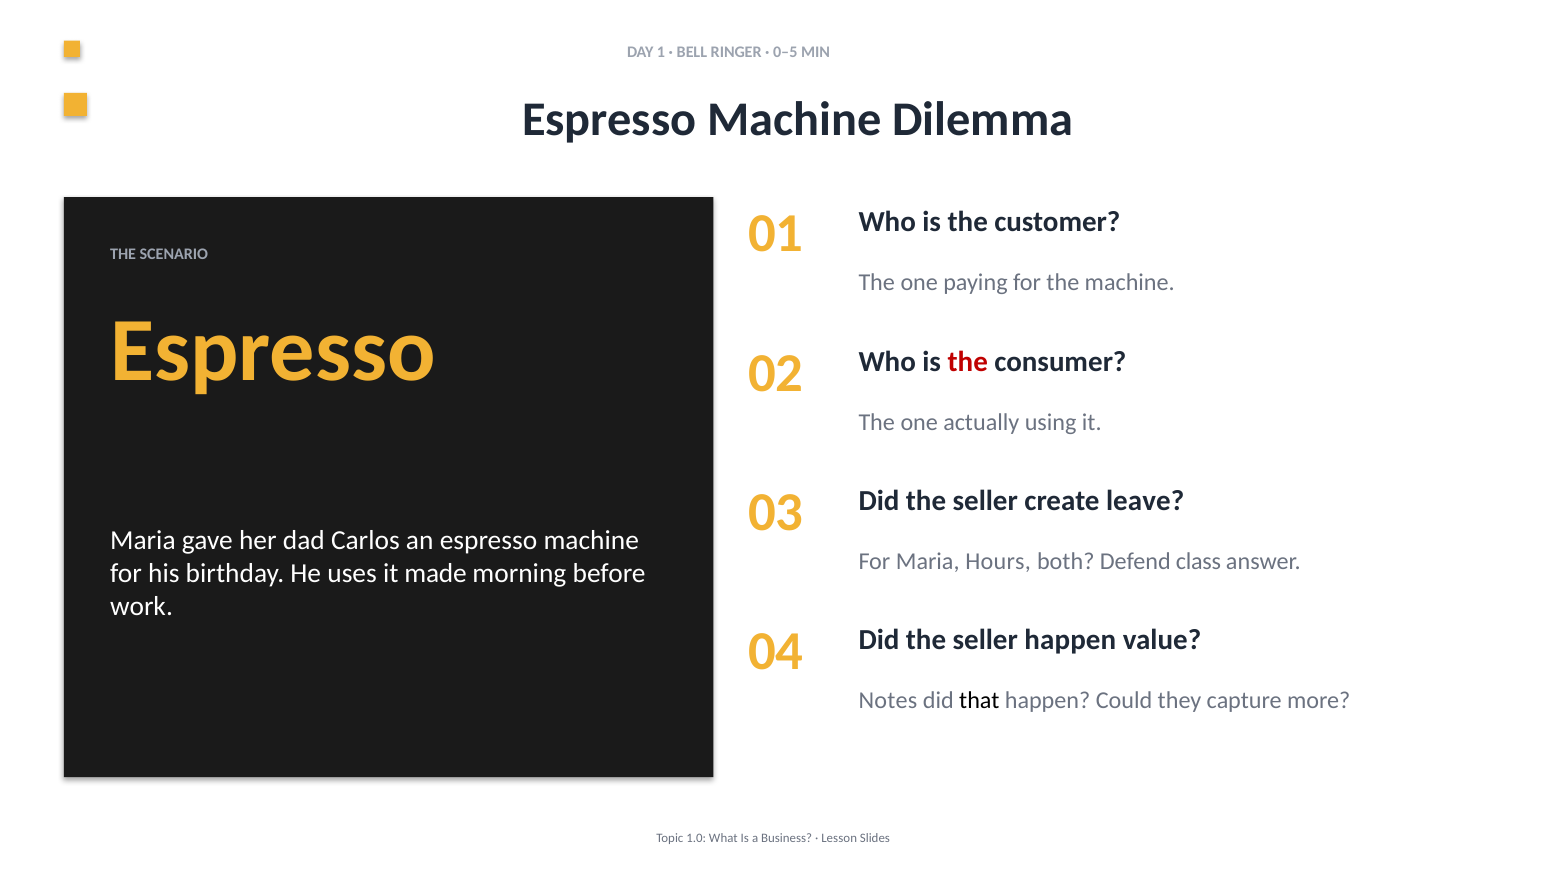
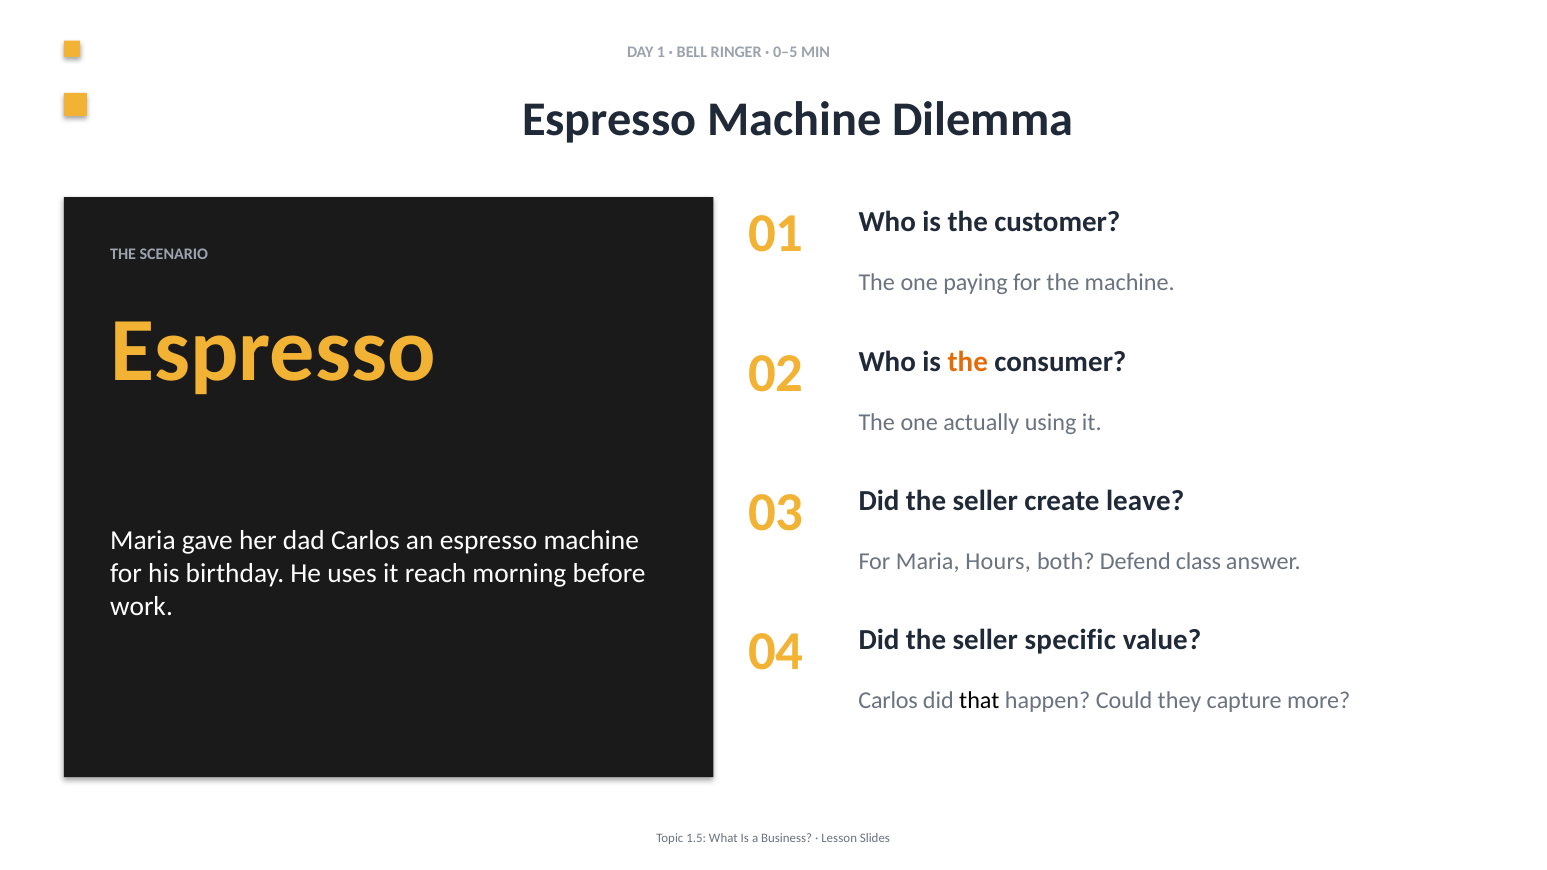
the at (968, 362) colour: red -> orange
made: made -> reach
seller happen: happen -> specific
Notes at (888, 701): Notes -> Carlos
1.0: 1.0 -> 1.5
